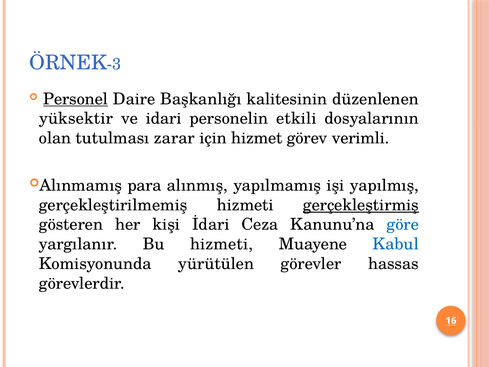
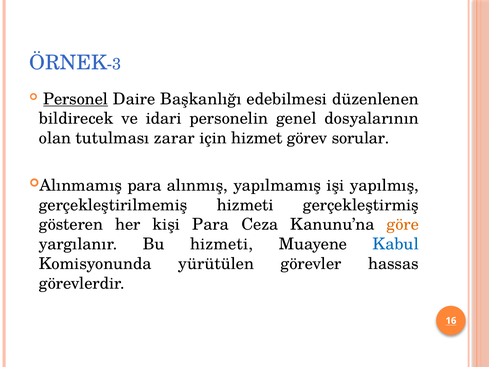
kalitesinin: kalitesinin -> edebilmesi
yüksektir: yüksektir -> bildirecek
etkili: etkili -> genel
verimli: verimli -> sorular
gerçekleştirmiş underline: present -> none
kişi İdari: İdari -> Para
göre colour: blue -> orange
